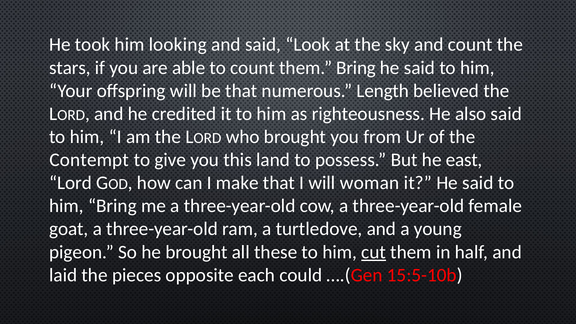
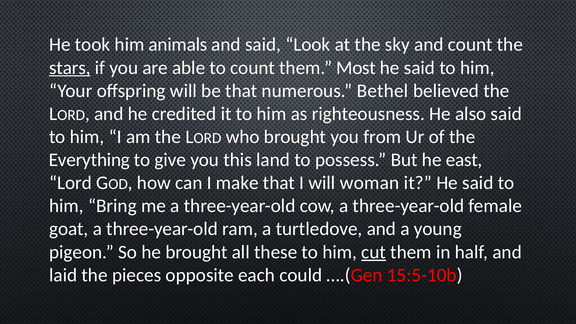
looking: looking -> animals
stars underline: none -> present
them Bring: Bring -> Most
Length: Length -> Bethel
Contempt: Contempt -> Everything
